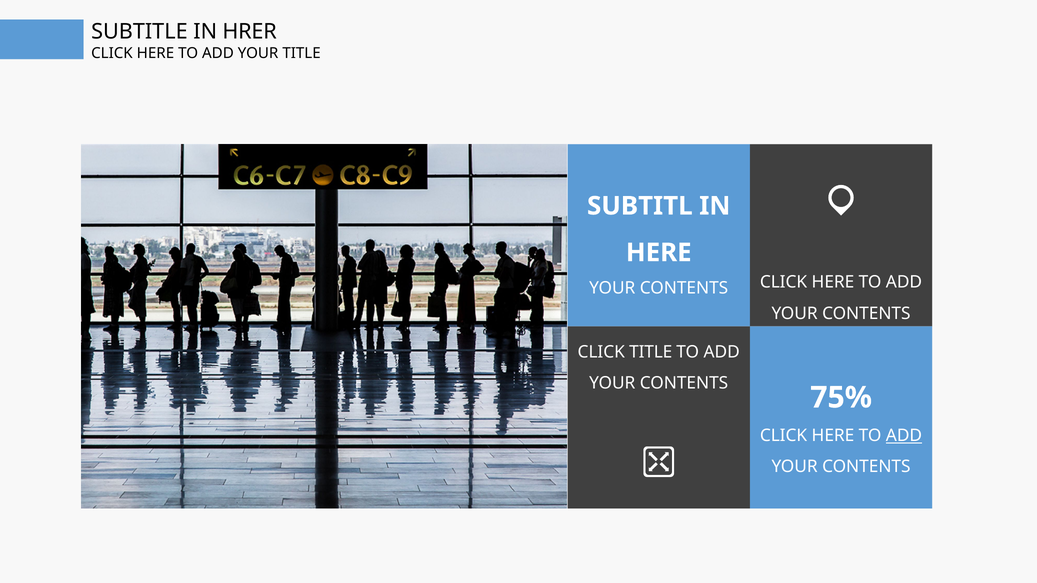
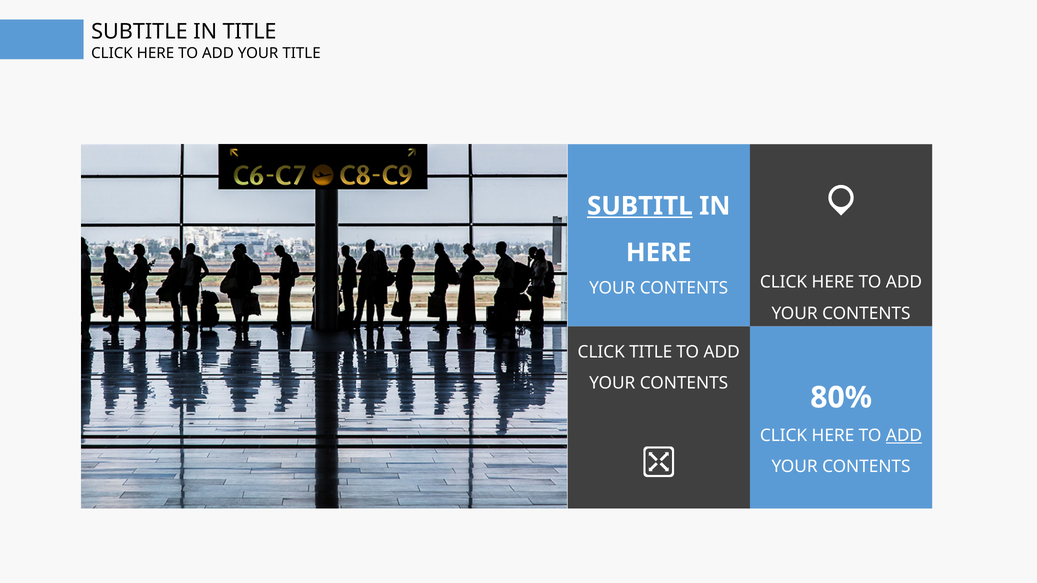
IN HRER: HRER -> TITLE
SUBTITL underline: none -> present
75%: 75% -> 80%
